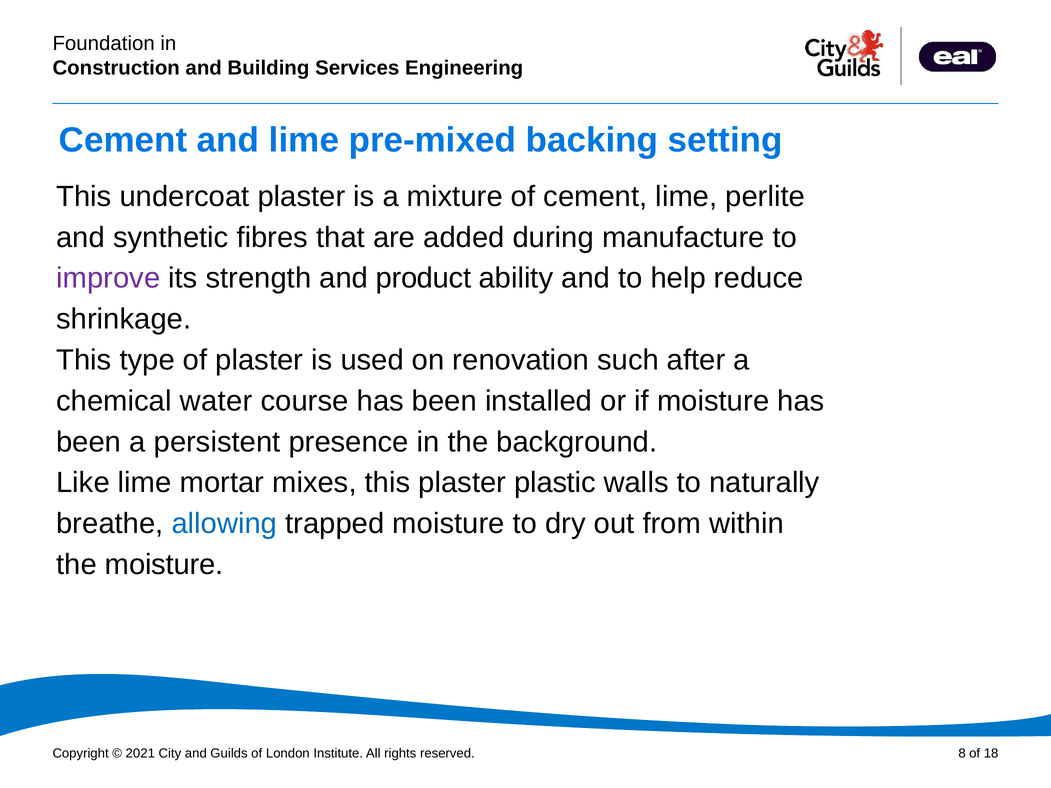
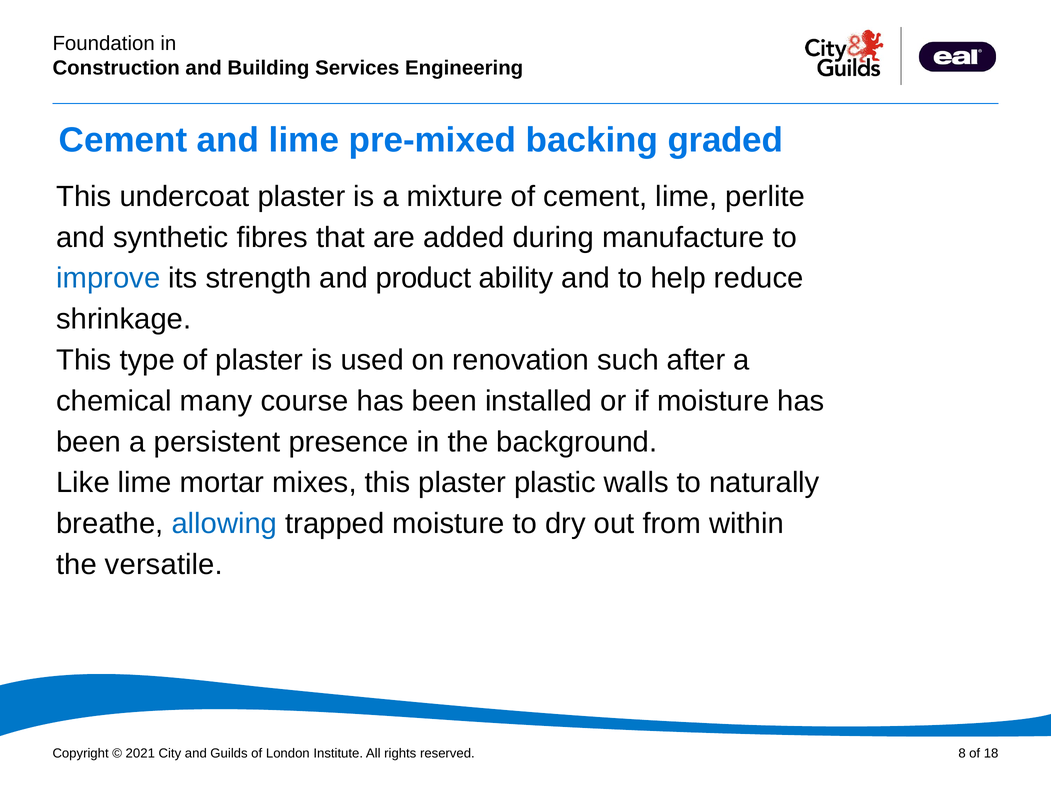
setting: setting -> graded
improve colour: purple -> blue
water: water -> many
the moisture: moisture -> versatile
